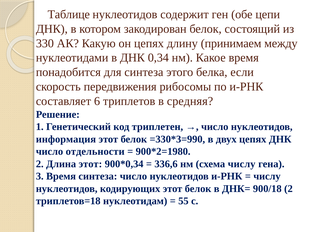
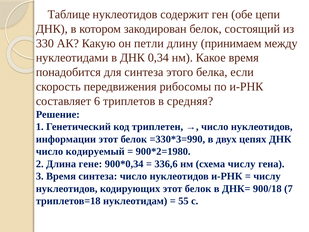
он цепях: цепях -> петли
информация: информация -> информации
отдельности: отдельности -> кодируемый
Длина этот: этот -> гене
900/18 2: 2 -> 7
